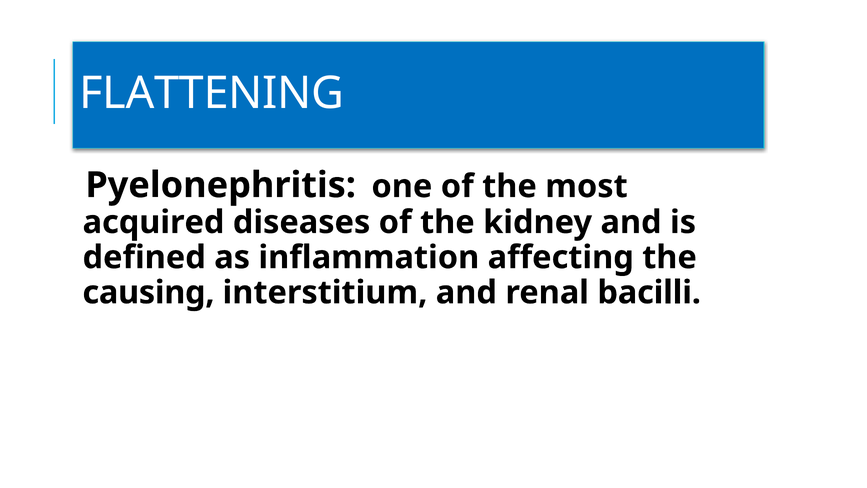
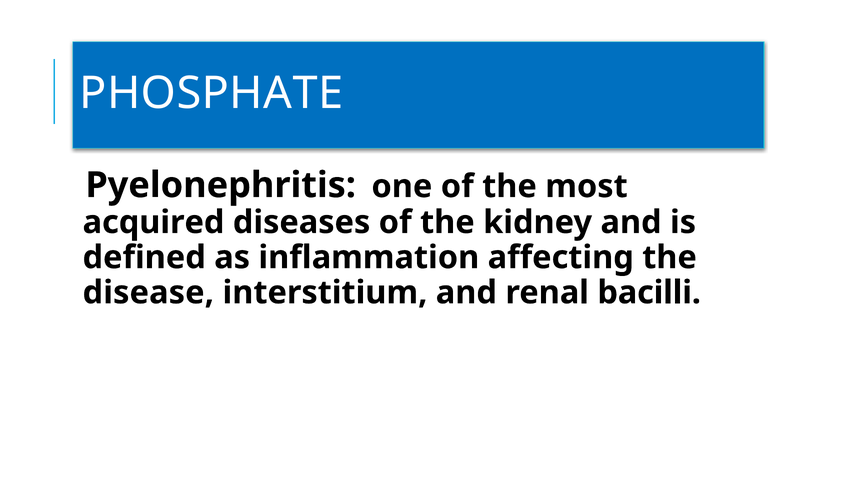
FLATTENING: FLATTENING -> PHOSPHATE
causing: causing -> disease
